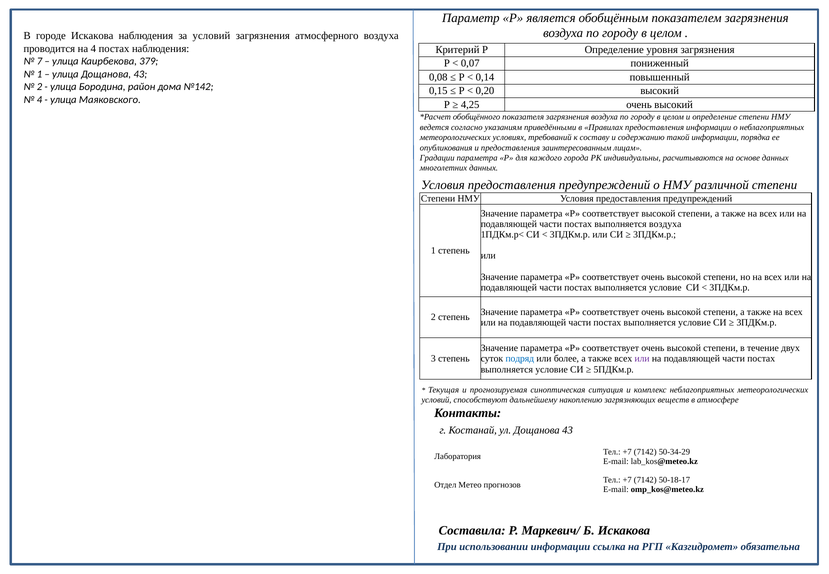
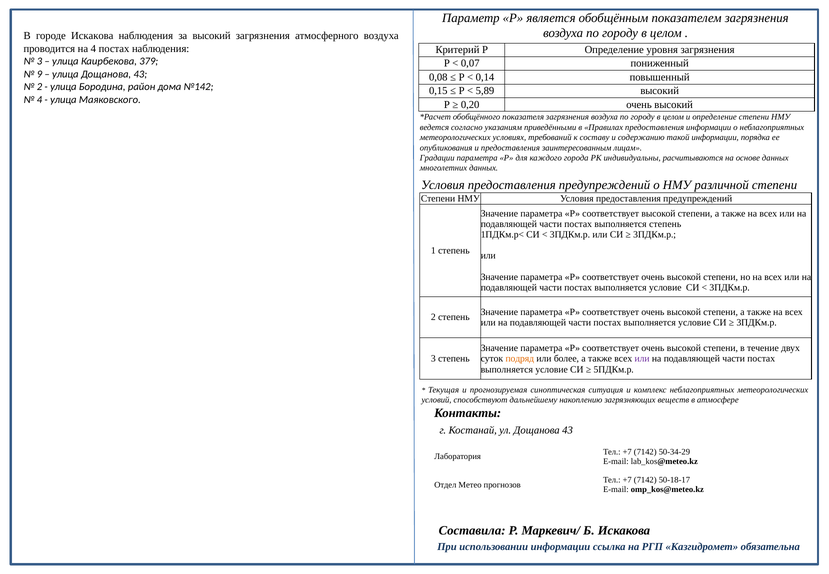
за условий: условий -> высокий
7 at (39, 61): 7 -> 3
1 at (39, 74): 1 -> 9
0,20: 0,20 -> 5,89
4,25: 4,25 -> 0,20
выполняется воздуха: воздуха -> степень
подряд colour: blue -> orange
